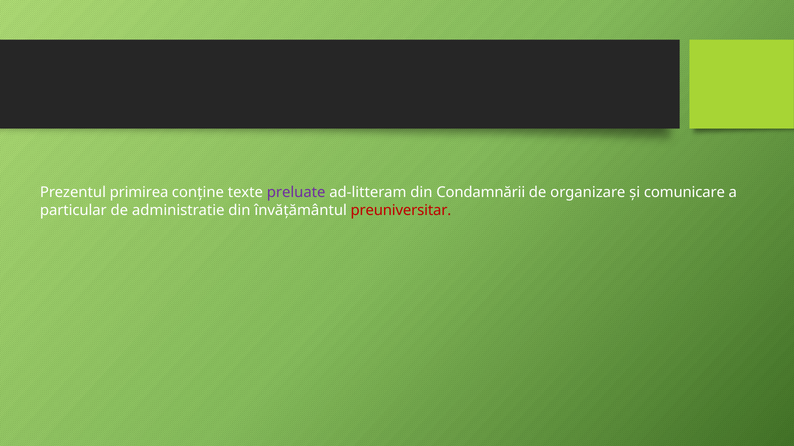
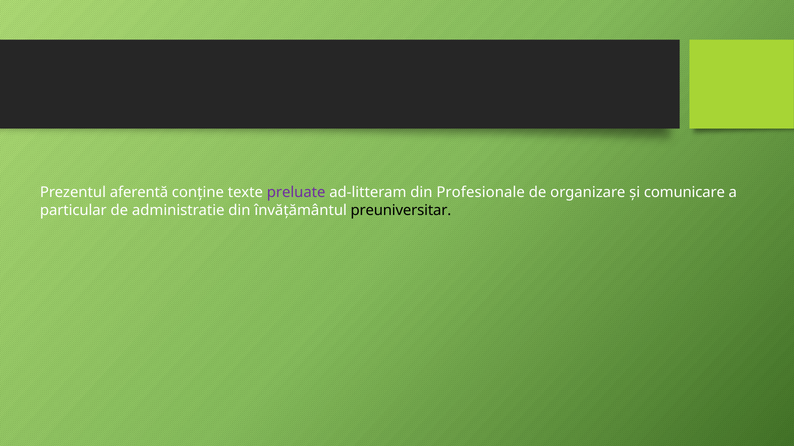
primirea: primirea -> aferentă
Condamnării: Condamnării -> Profesionale
preuniversitar colour: red -> black
